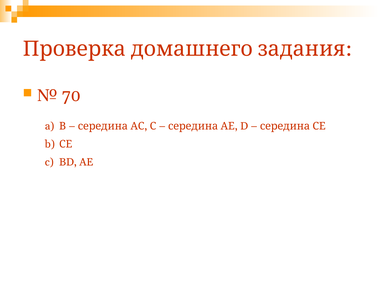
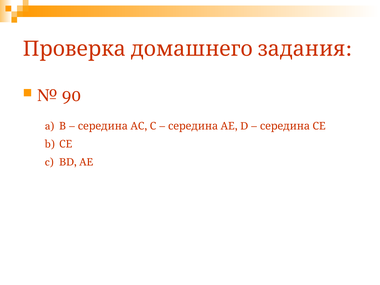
70: 70 -> 90
